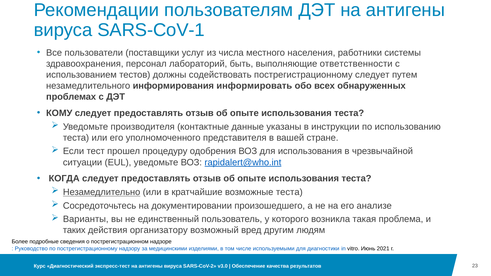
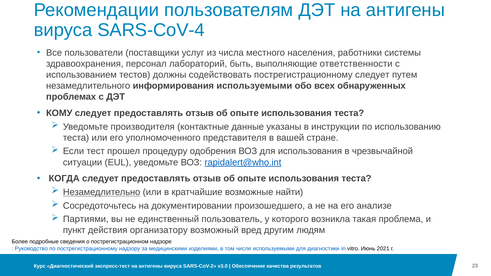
SARS-CoV-1: SARS-CoV-1 -> SARS-CoV-4
информирования информировать: информировать -> используемыми
возможные теста: теста -> найти
Варианты: Варианты -> Партиями
таких: таких -> пункт
